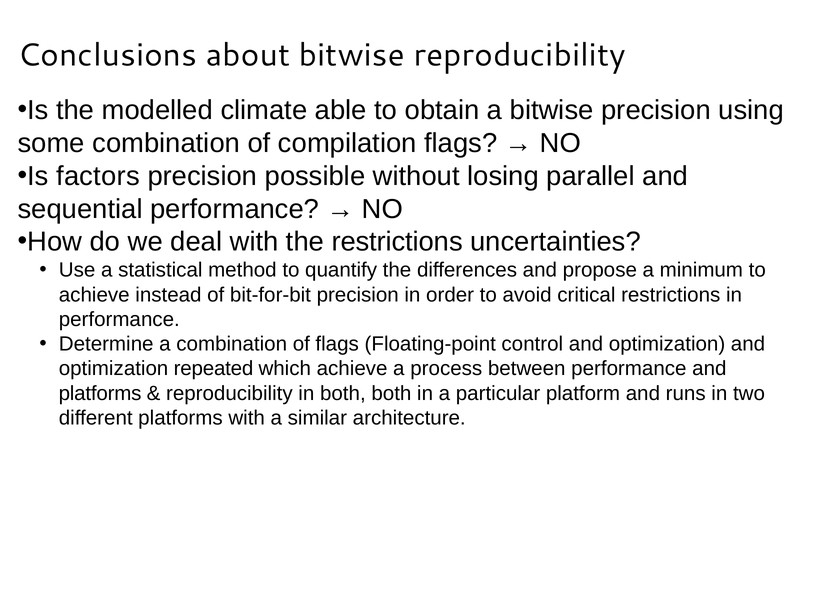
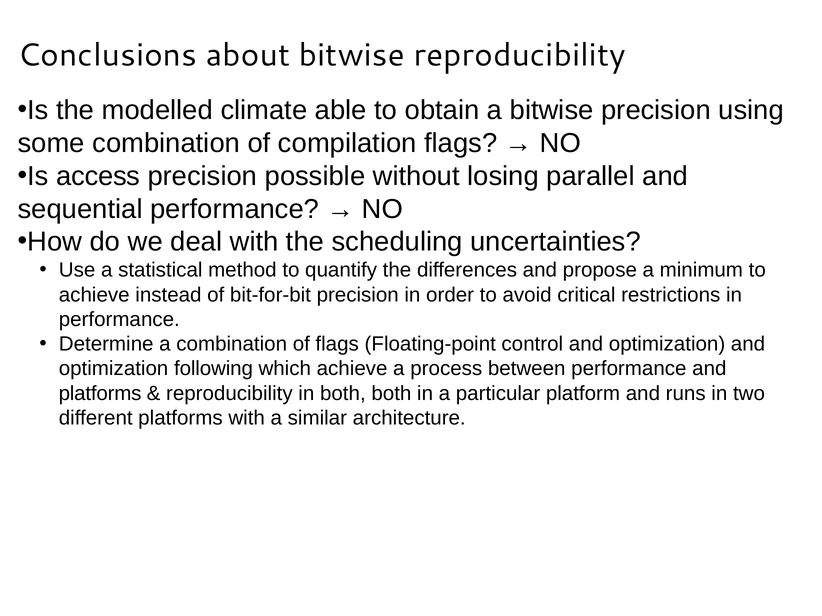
factors: factors -> access
the restrictions: restrictions -> scheduling
repeated: repeated -> following
